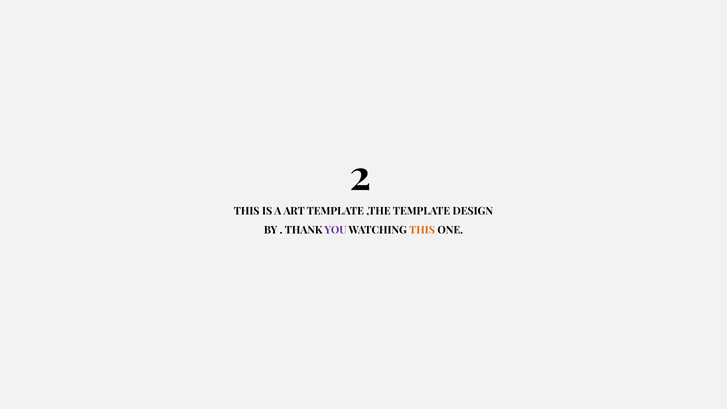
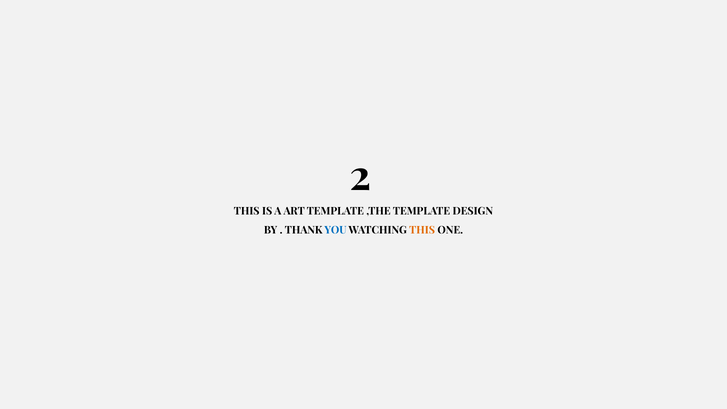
YOU colour: purple -> blue
